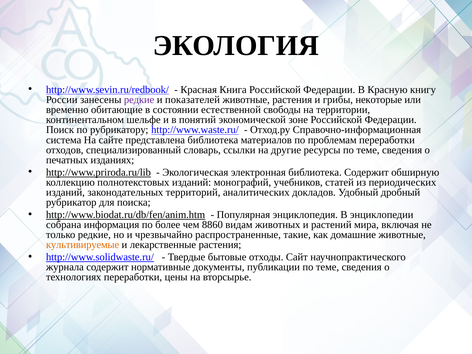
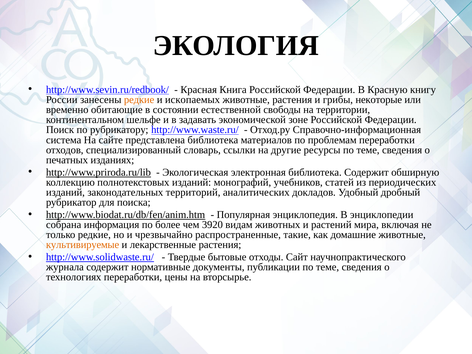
редкие at (139, 100) colour: purple -> orange
показателей: показателей -> ископаемых
понятий: понятий -> задавать
8860: 8860 -> 3920
